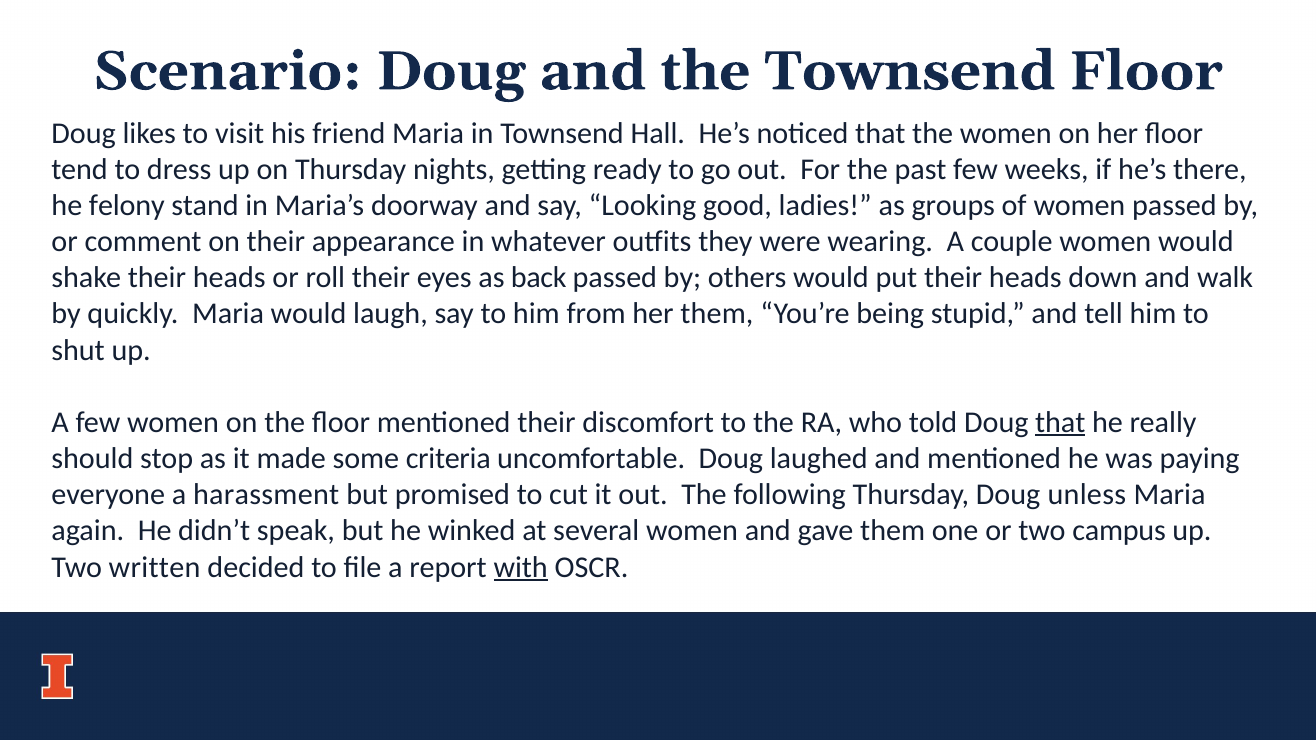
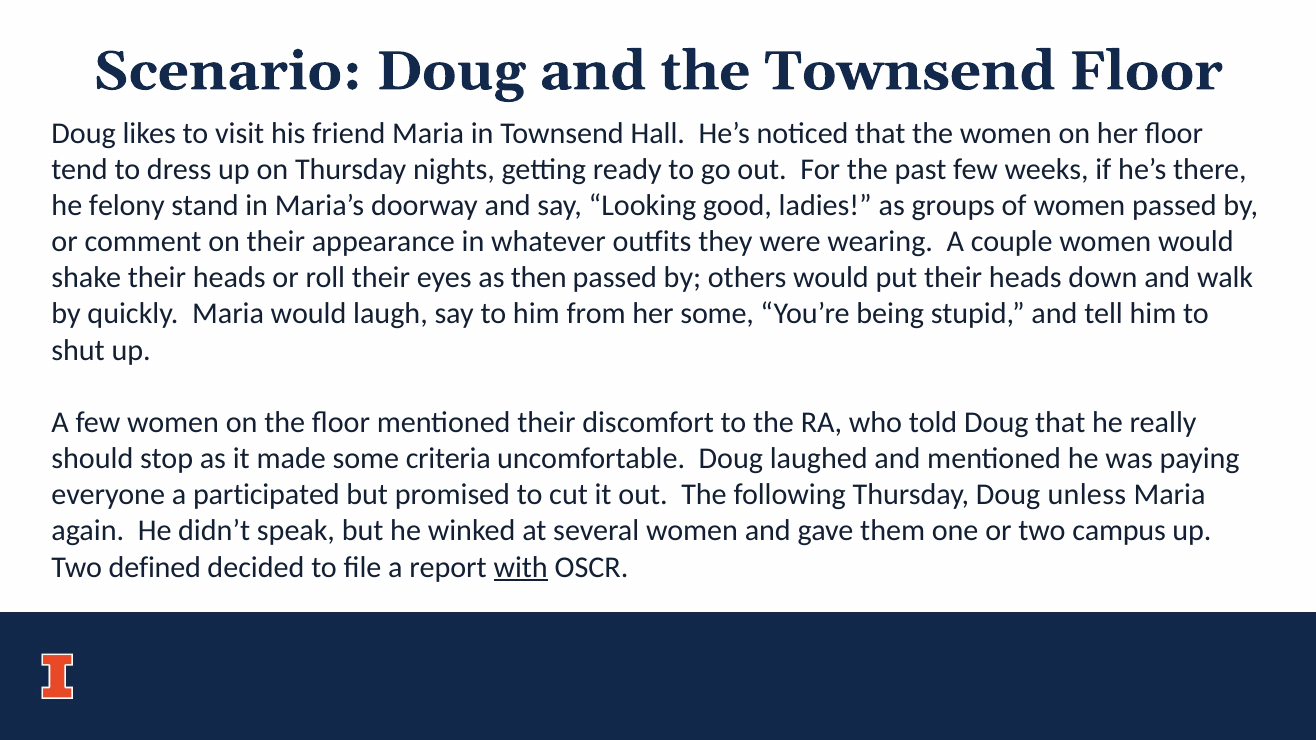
back: back -> then
her them: them -> some
that at (1060, 423) underline: present -> none
harassment: harassment -> participated
written: written -> defined
